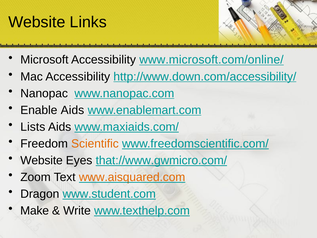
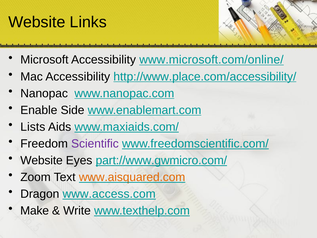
http://www.down.com/accessibility/: http://www.down.com/accessibility/ -> http://www.place.com/accessibility/
Enable Aids: Aids -> Side
Scientific colour: orange -> purple
that://www.gwmicro.com/: that://www.gwmicro.com/ -> part://www.gwmicro.com/
www.student.com: www.student.com -> www.access.com
